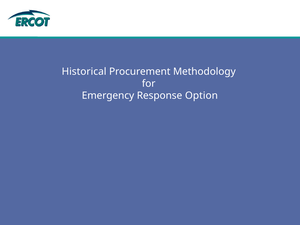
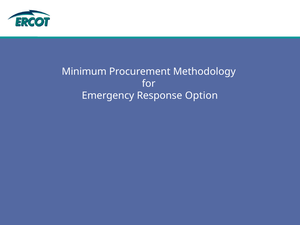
Historical: Historical -> Minimum
